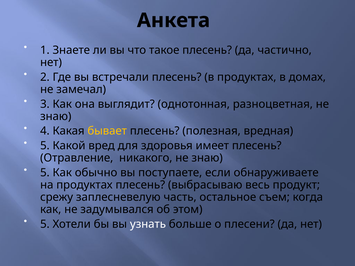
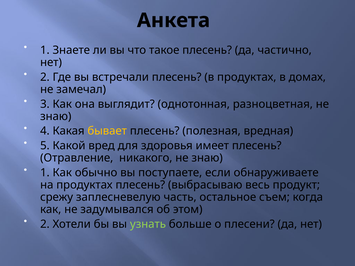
5 at (45, 173): 5 -> 1
5 at (45, 224): 5 -> 2
узнать colour: white -> light green
